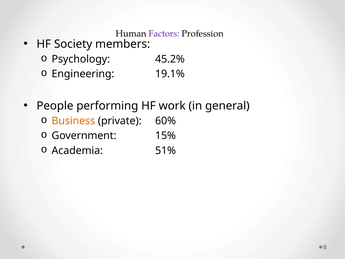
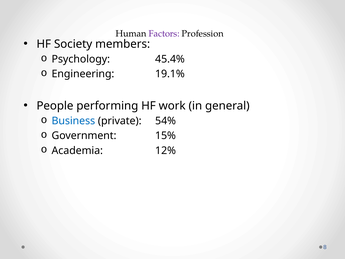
45.2%: 45.2% -> 45.4%
Business colour: orange -> blue
60%: 60% -> 54%
51%: 51% -> 12%
